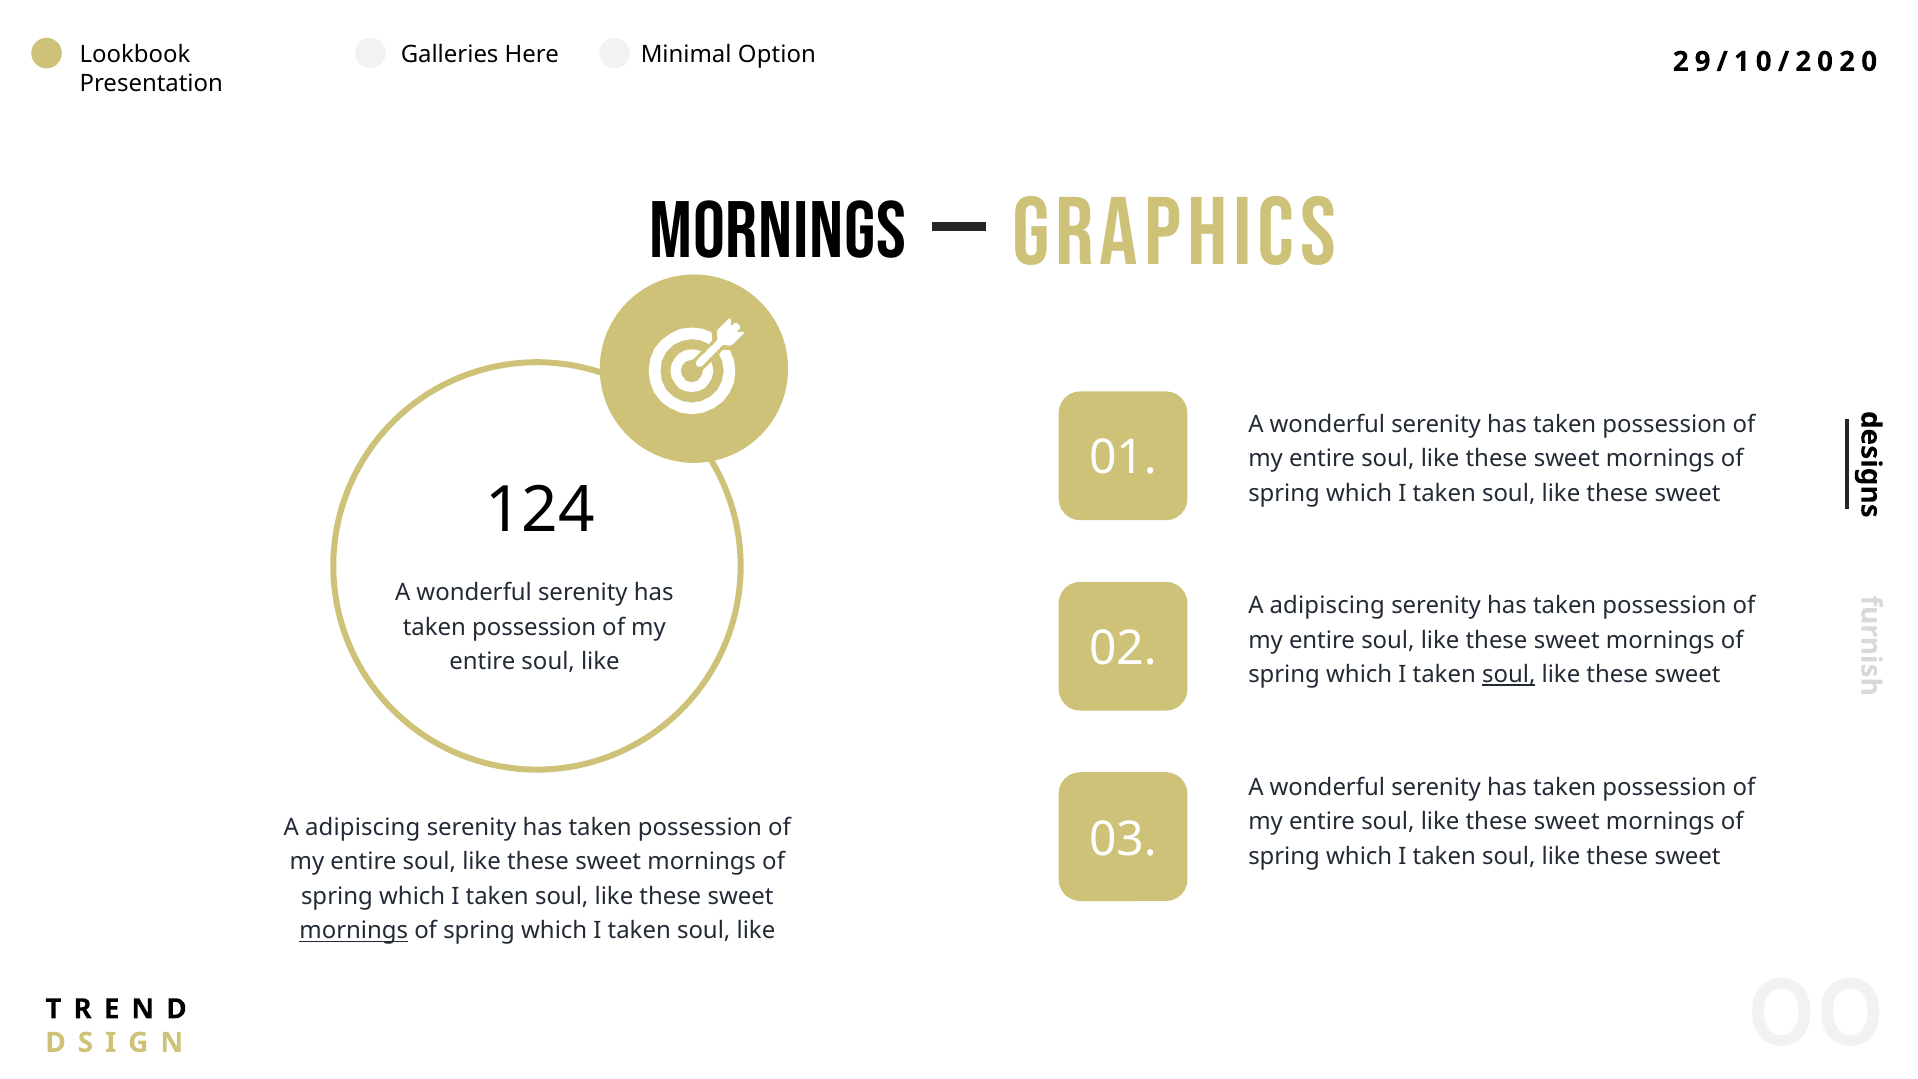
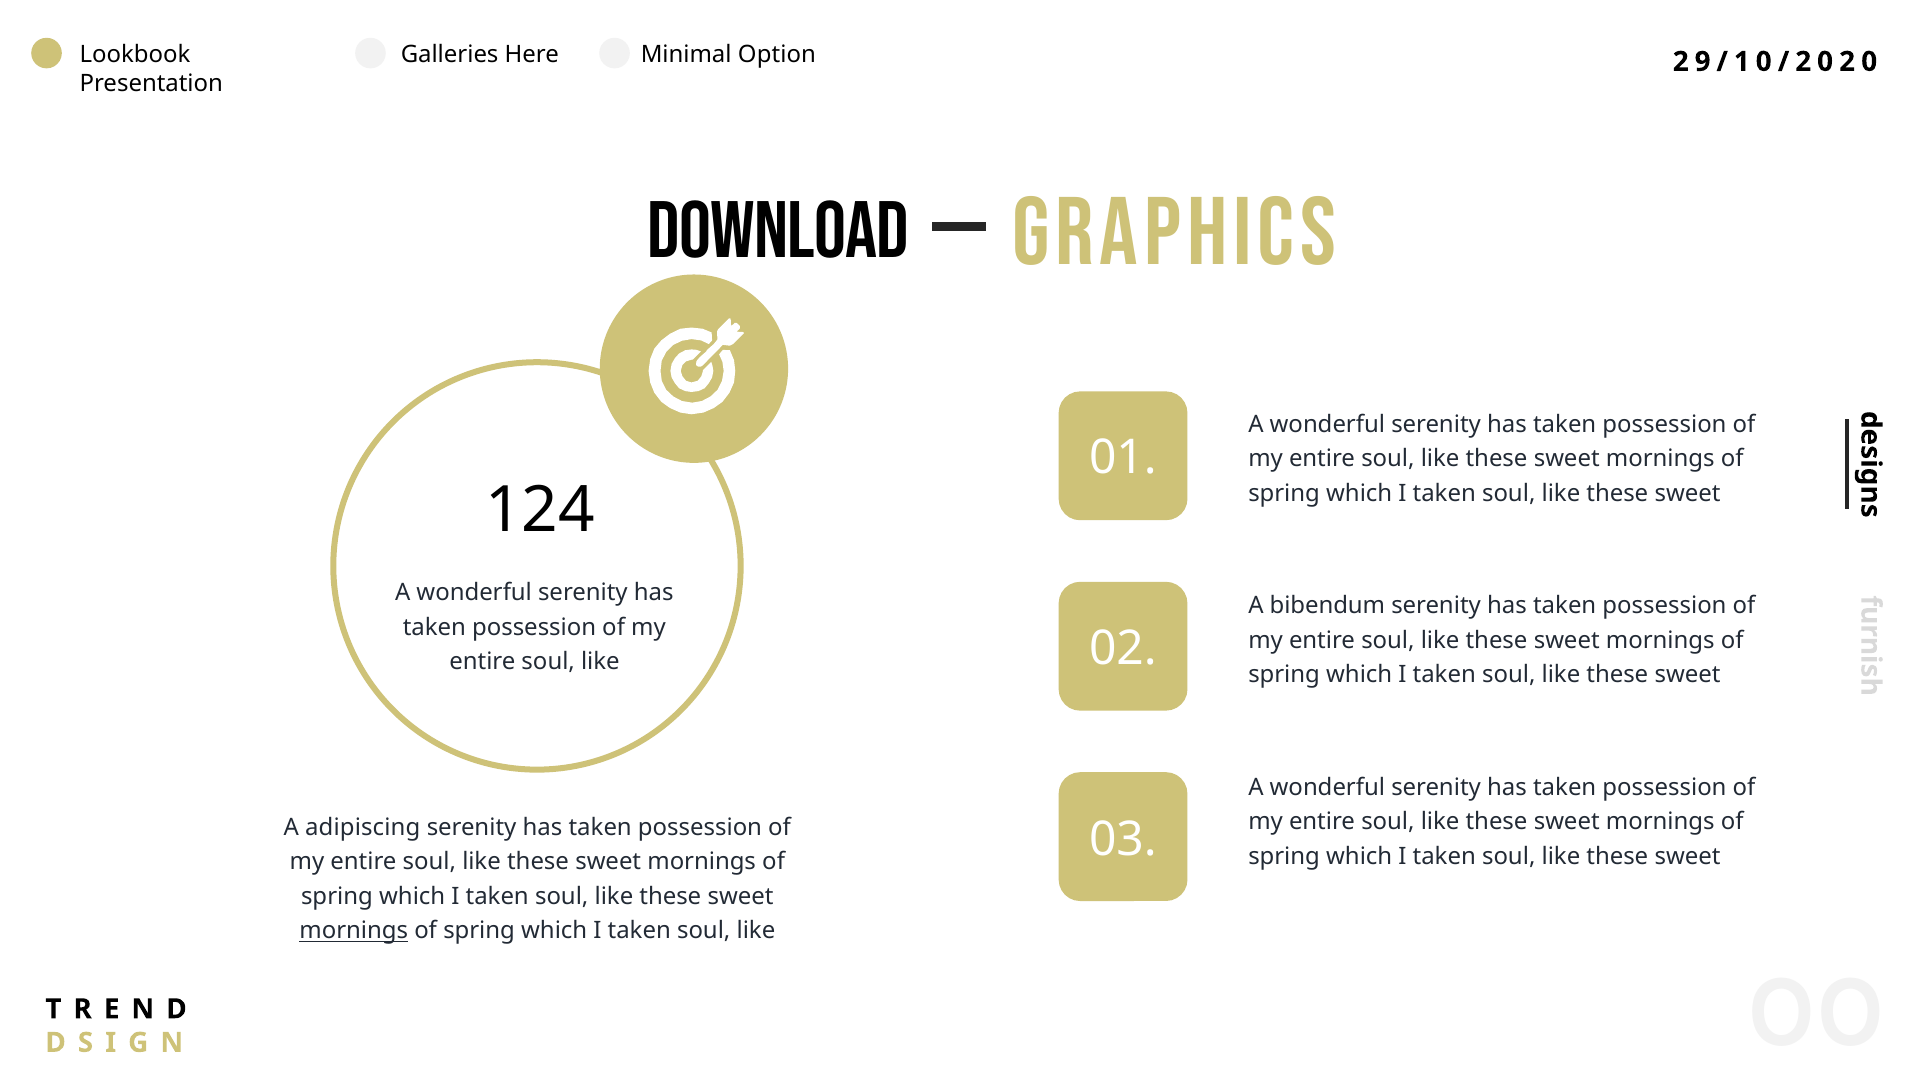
MORNINGS at (778, 231): MORNINGS -> DOWNLOAD
adipiscing at (1327, 606): adipiscing -> bibendum
soul at (1509, 675) underline: present -> none
